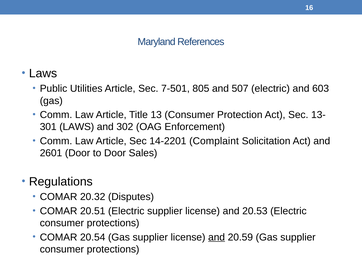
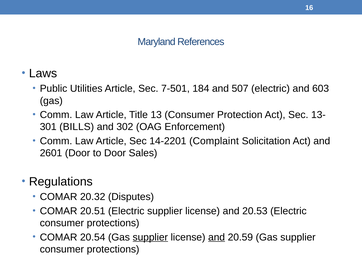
805: 805 -> 184
LAWS at (77, 127): LAWS -> BILLS
supplier at (150, 237) underline: none -> present
